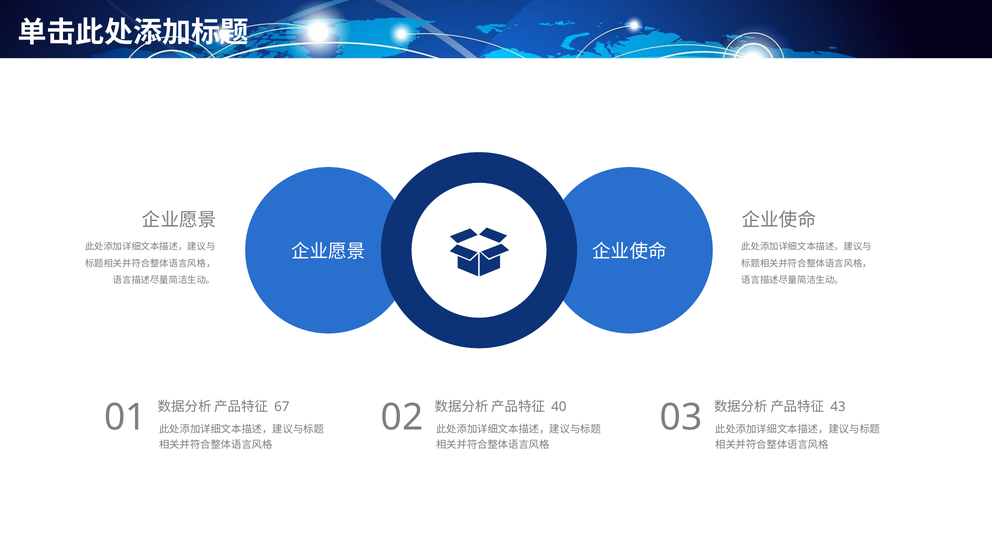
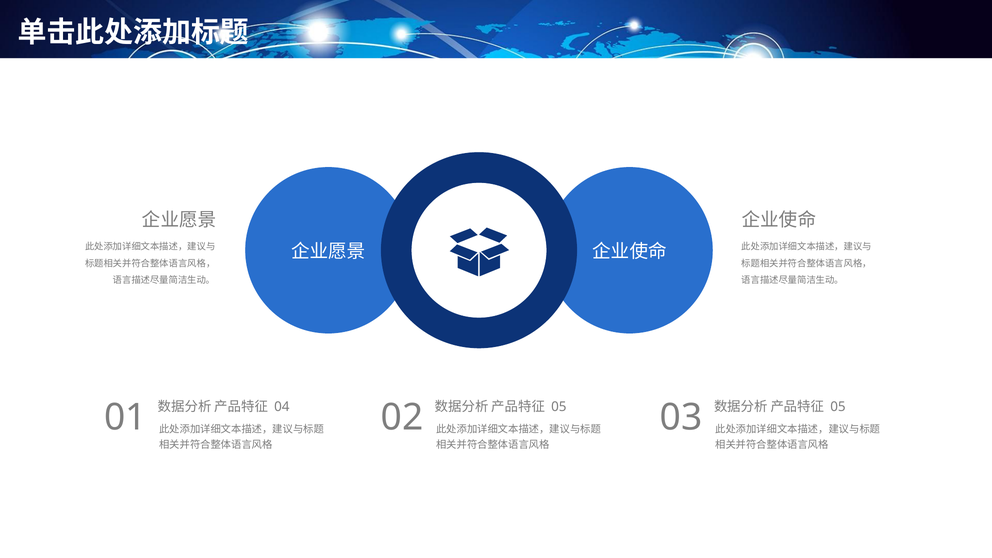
67: 67 -> 04
40 at (559, 407): 40 -> 05
43 at (838, 407): 43 -> 05
